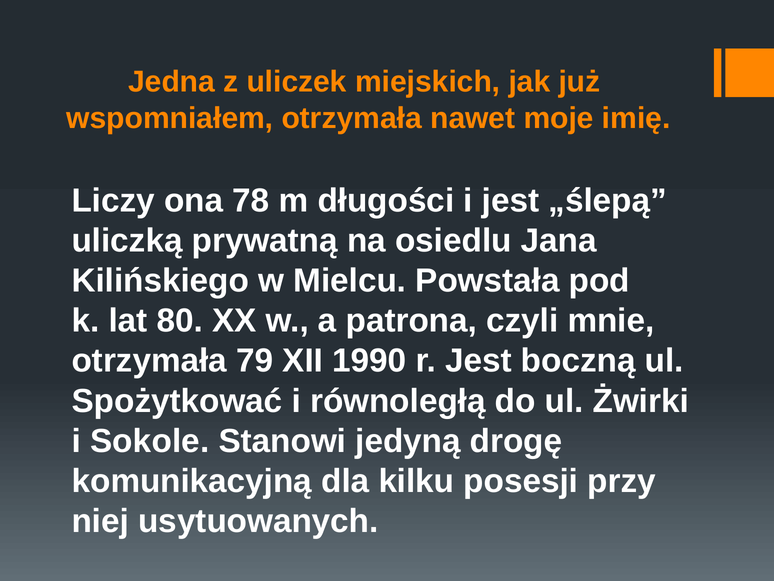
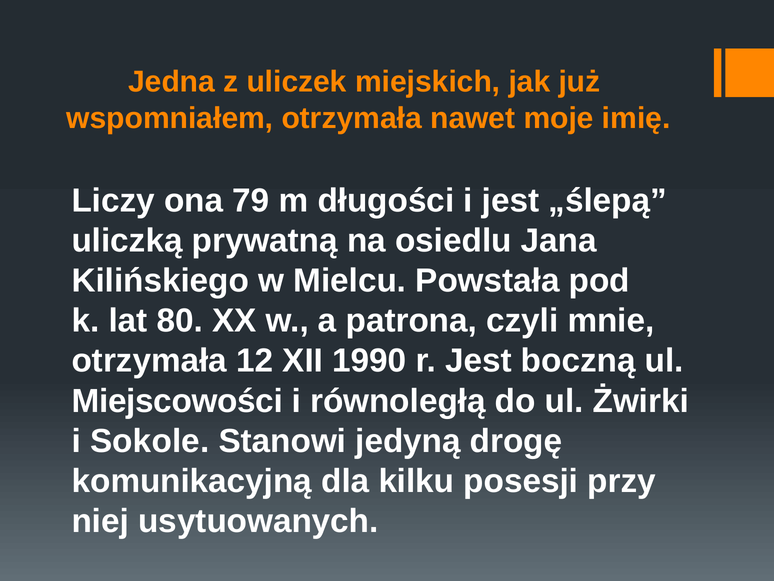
78: 78 -> 79
79: 79 -> 12
Spożytkować: Spożytkować -> Miejscowości
